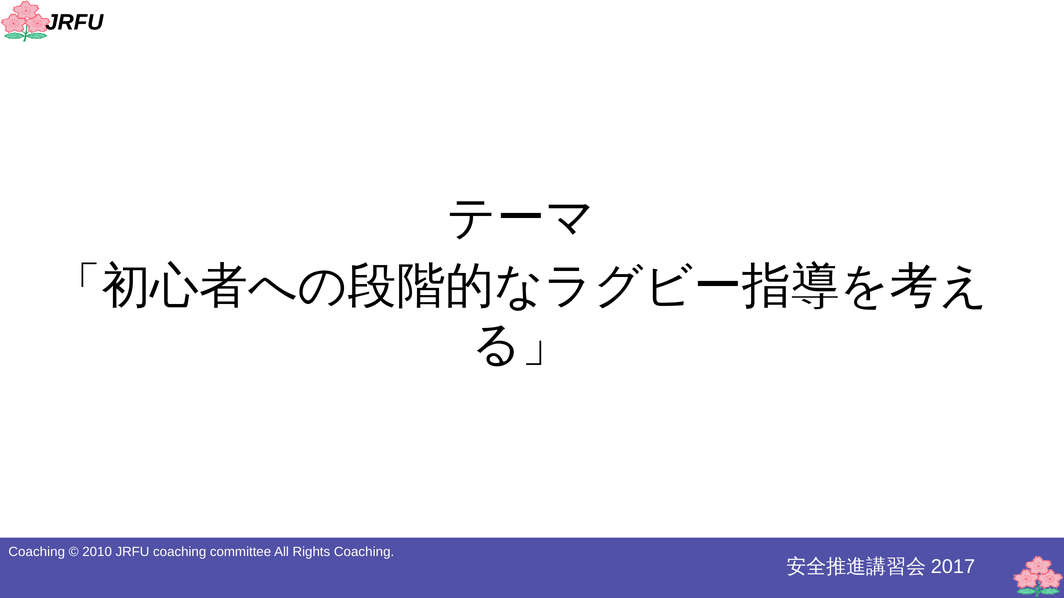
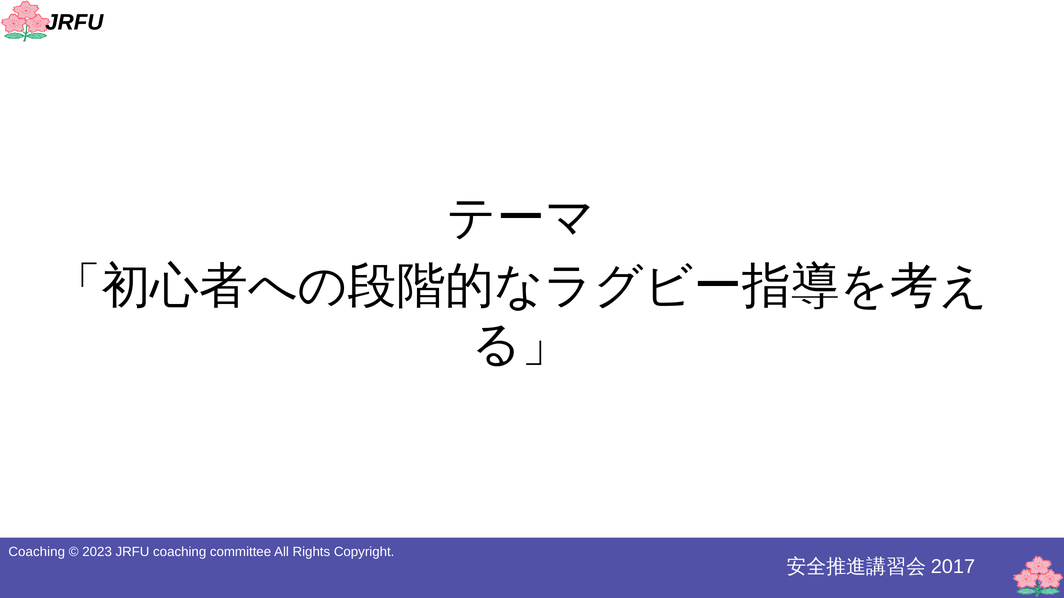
2010: 2010 -> 2023
Rights Coaching: Coaching -> Copyright
